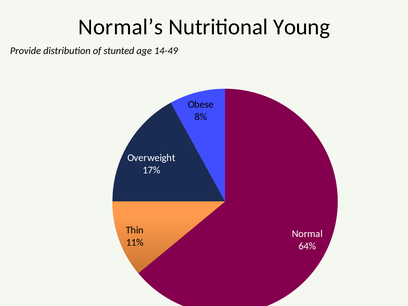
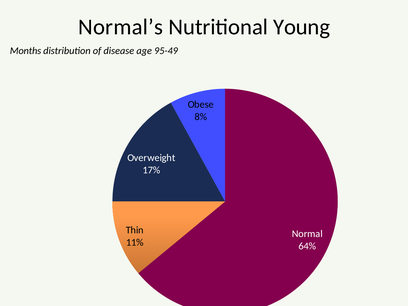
Provide: Provide -> Months
stunted: stunted -> disease
14-49: 14-49 -> 95-49
